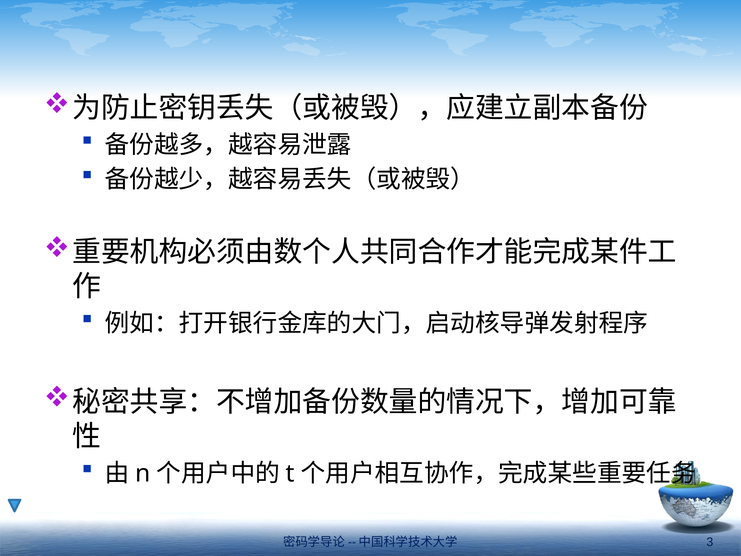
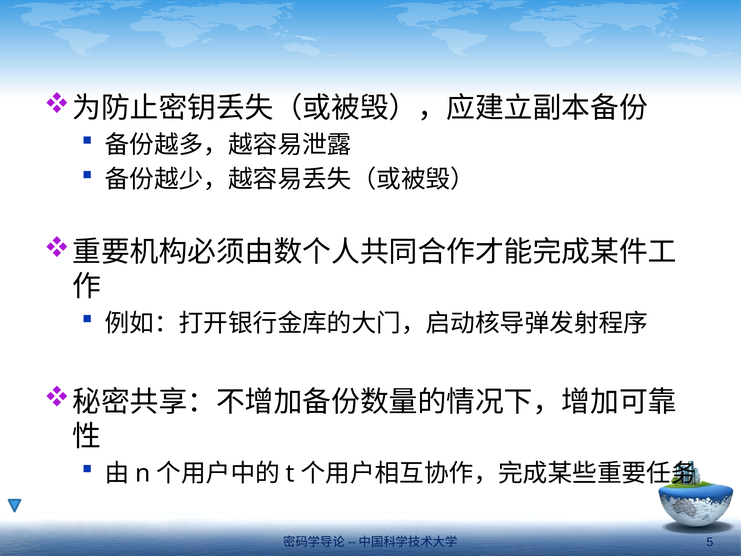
3: 3 -> 5
